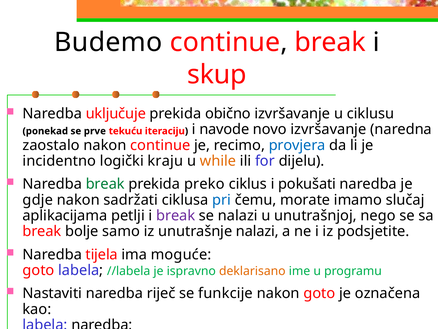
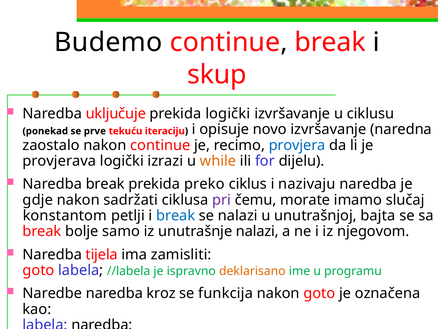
prekida obično: obično -> logički
navode: navode -> opisuje
incidentno: incidentno -> provjerava
kraju: kraju -> izrazi
break at (105, 184) colour: green -> black
pokušati: pokušati -> nazivaju
pri colour: blue -> purple
aplikacijama: aplikacijama -> konstantom
break at (176, 215) colour: purple -> blue
nego: nego -> bajta
podsjetite: podsjetite -> njegovom
moguće: moguće -> zamisliti
Nastaviti: Nastaviti -> Naredbe
riječ: riječ -> kroz
funkcije: funkcije -> funkcija
